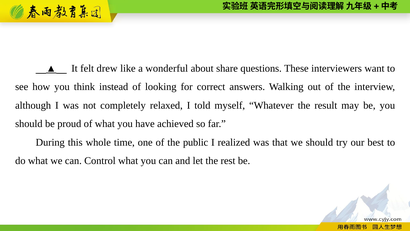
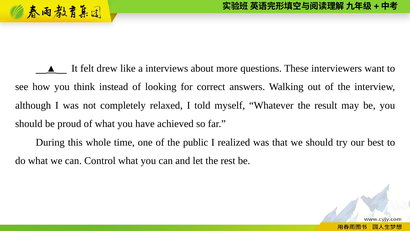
wonderful: wonderful -> interviews
share: share -> more
